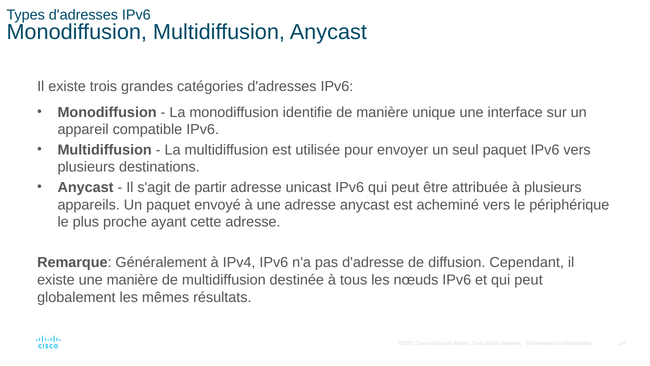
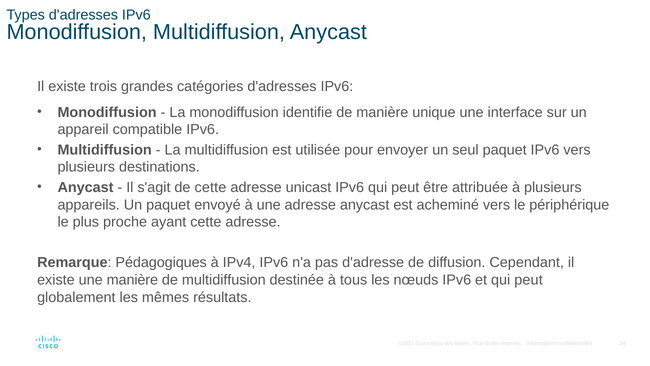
de partir: partir -> cette
Généralement: Généralement -> Pédagogiques
